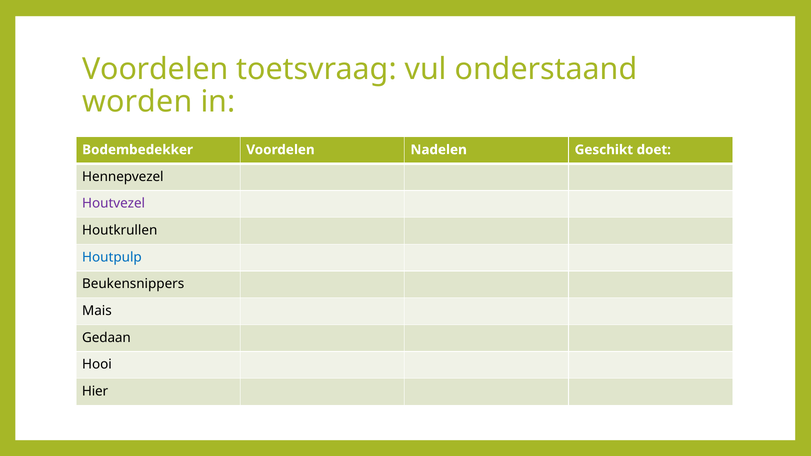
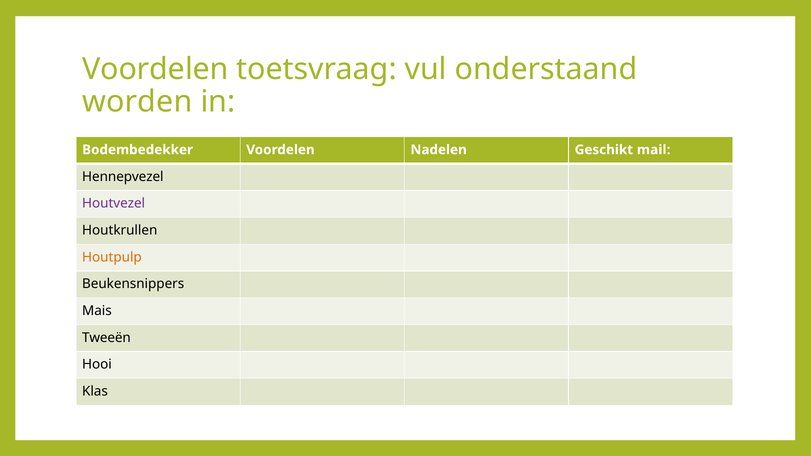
doet: doet -> mail
Houtpulp colour: blue -> orange
Gedaan: Gedaan -> Tweeën
Hier: Hier -> Klas
